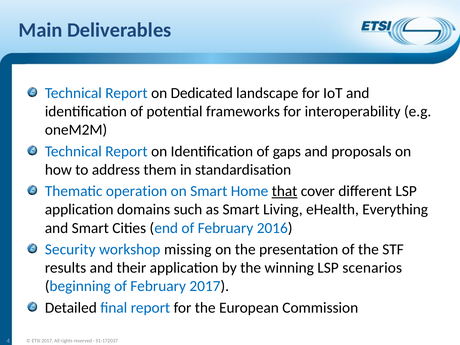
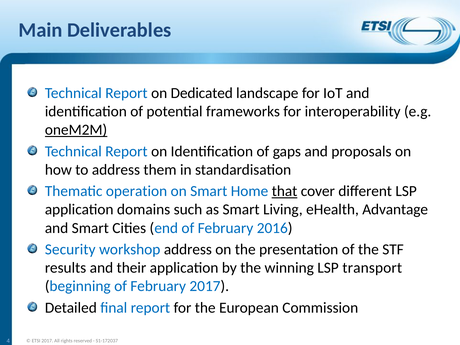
oneM2M underline: none -> present
Everything: Everything -> Advantage
workshop missing: missing -> address
scenarios: scenarios -> transport
